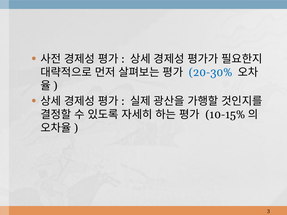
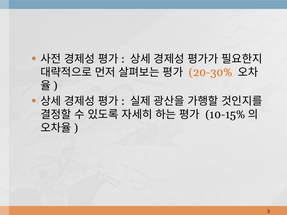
20-30% colour: blue -> orange
